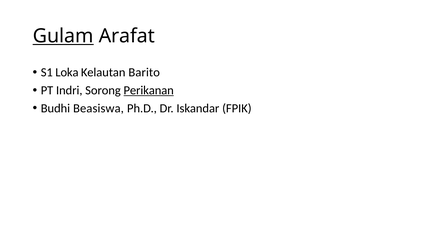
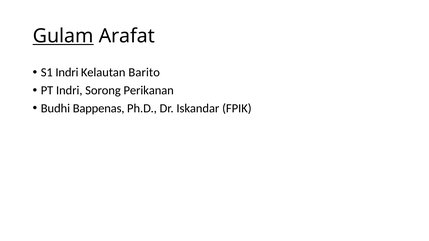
S1 Loka: Loka -> Indri
Perikanan underline: present -> none
Beasiswa: Beasiswa -> Bappenas
